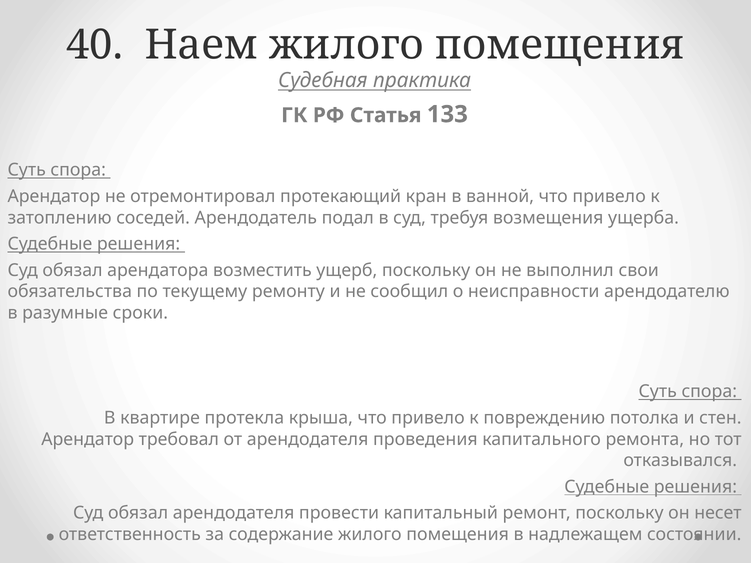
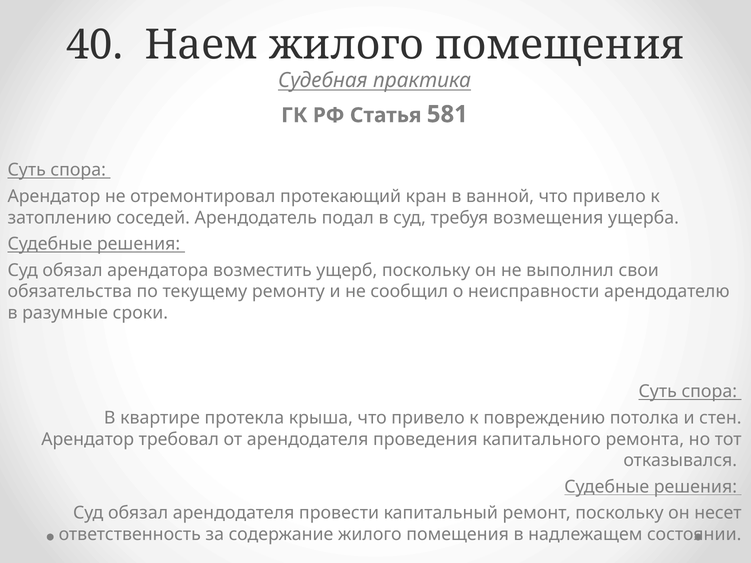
133: 133 -> 581
